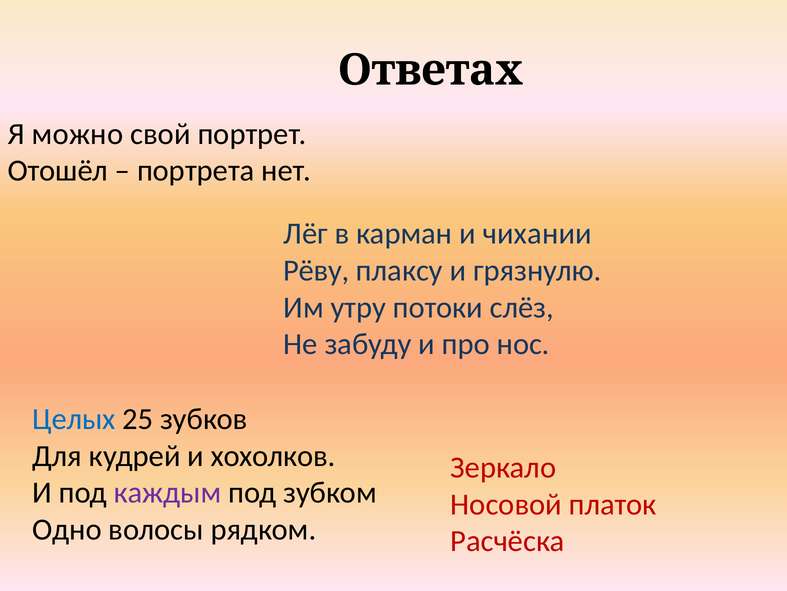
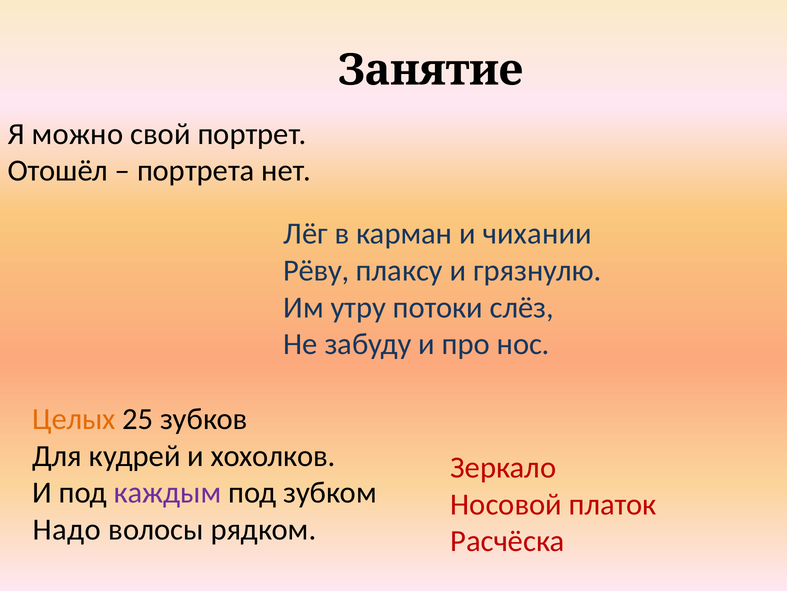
Ответах: Ответах -> Занятие
Целых colour: blue -> orange
Одно: Одно -> Надо
